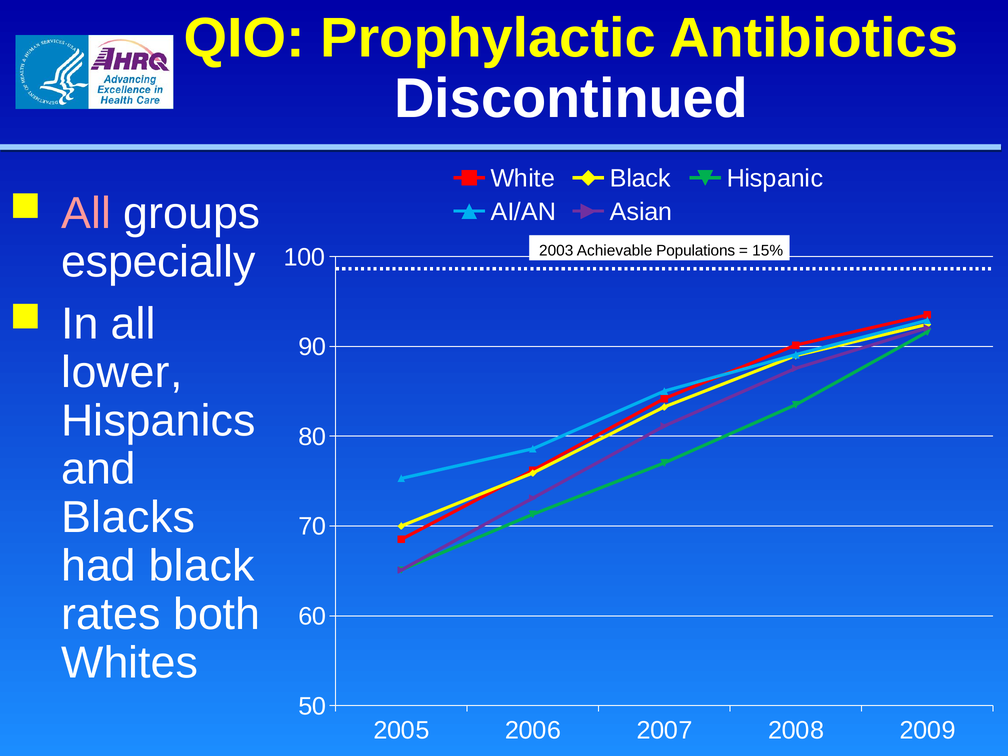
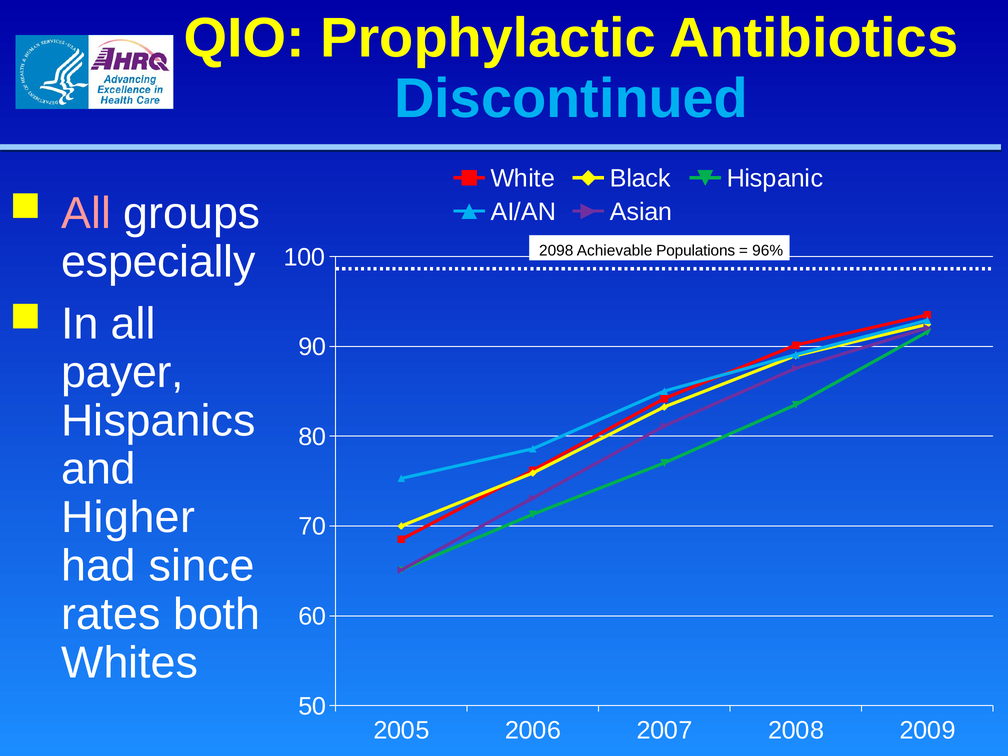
Discontinued colour: white -> light blue
2003: 2003 -> 2098
15%: 15% -> 96%
lower: lower -> payer
Blacks: Blacks -> Higher
had black: black -> since
